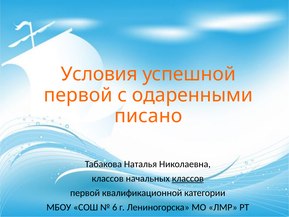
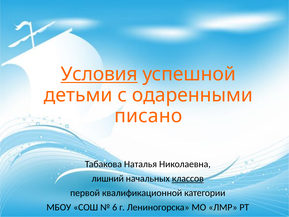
Условия underline: none -> present
первой at (78, 95): первой -> детьми
классов at (108, 178): классов -> лишний
